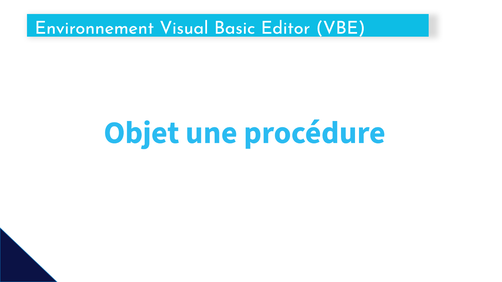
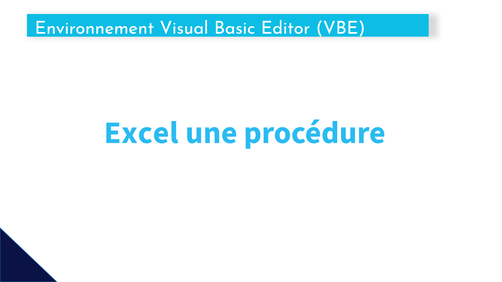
Objet: Objet -> Excel
